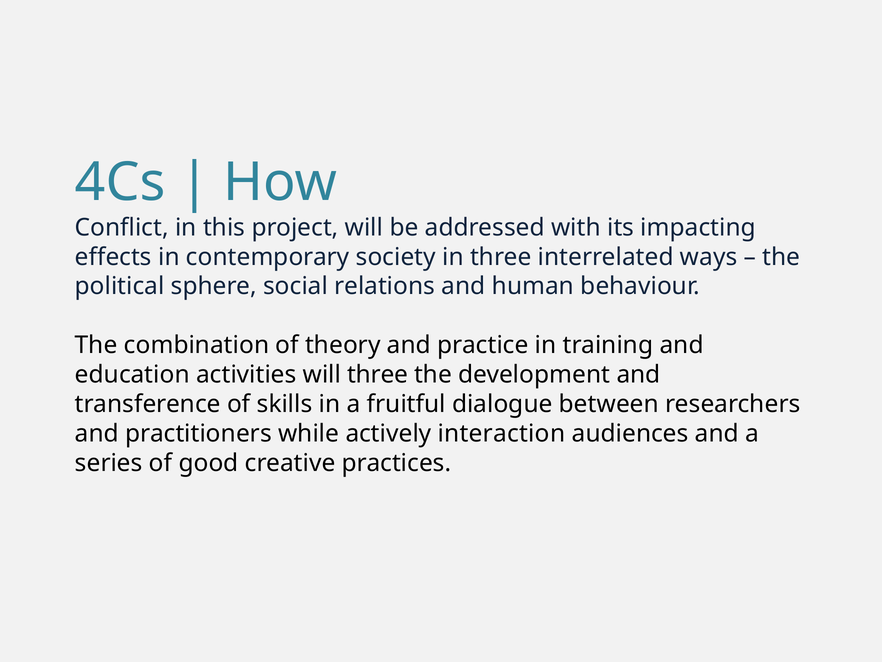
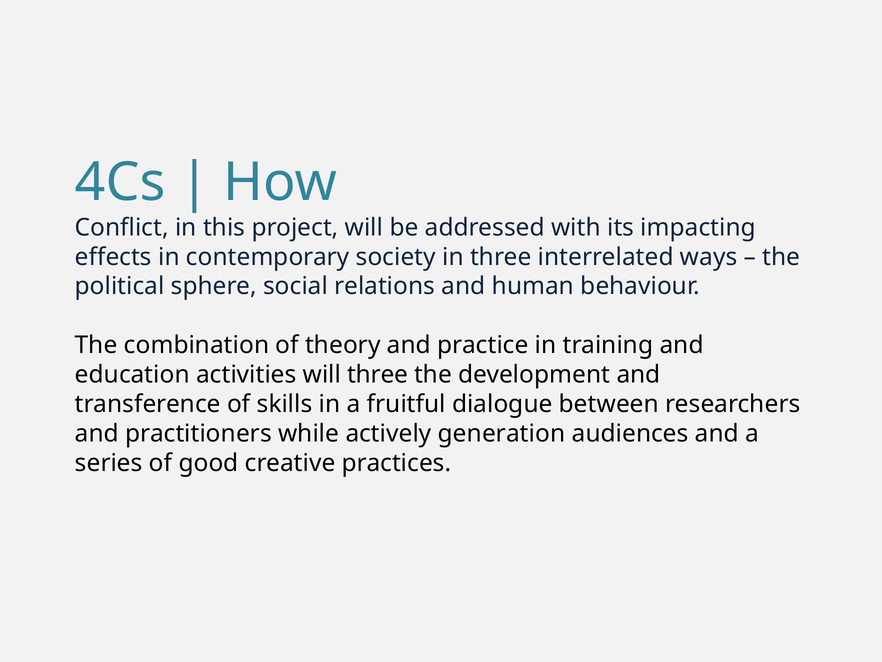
interaction: interaction -> generation
